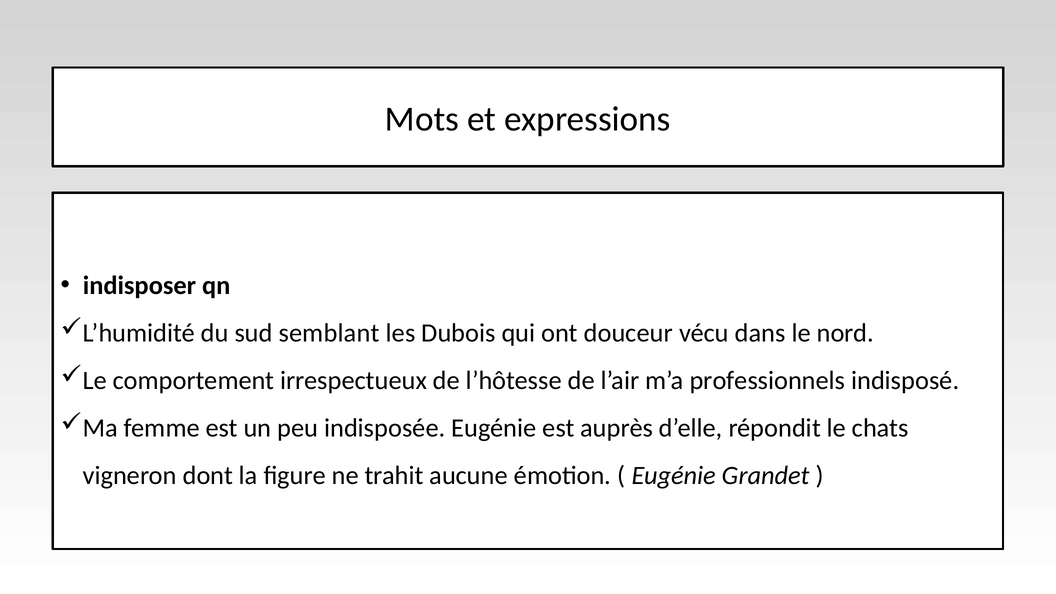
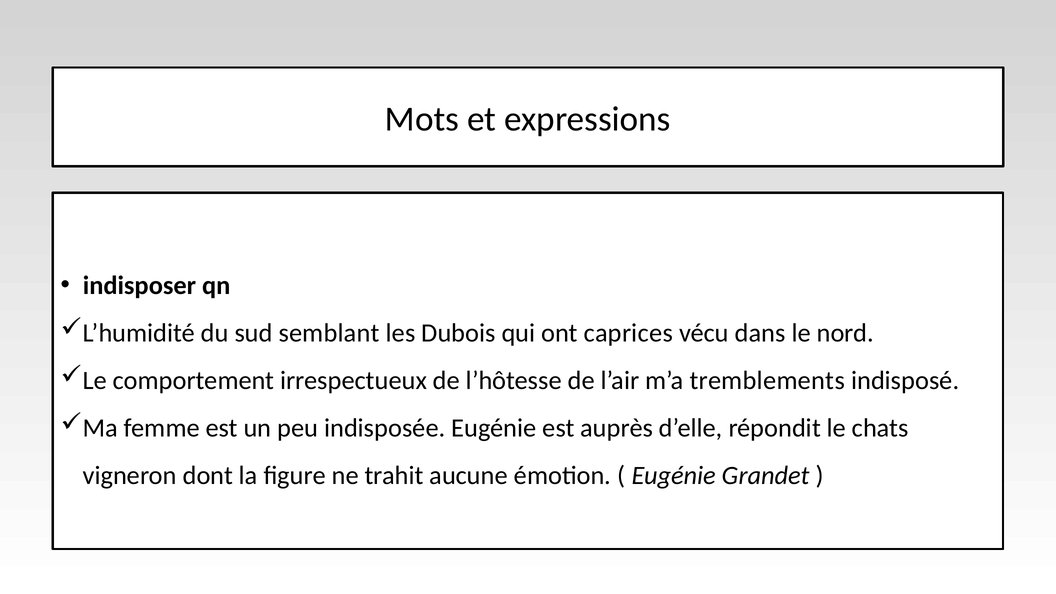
douceur: douceur -> caprices
professionnels: professionnels -> tremblements
